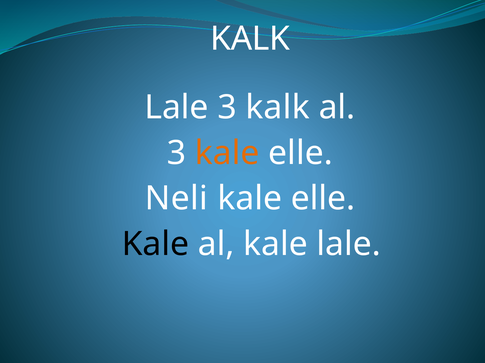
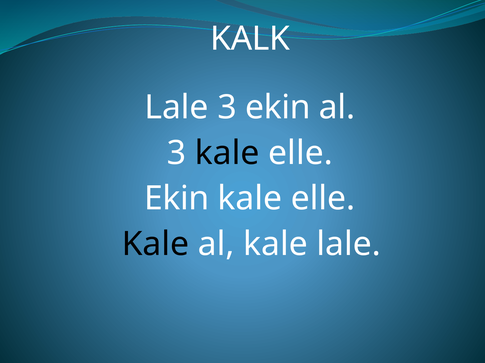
3 kalk: kalk -> ekin
kale at (227, 153) colour: orange -> black
Neli at (176, 199): Neli -> Ekin
